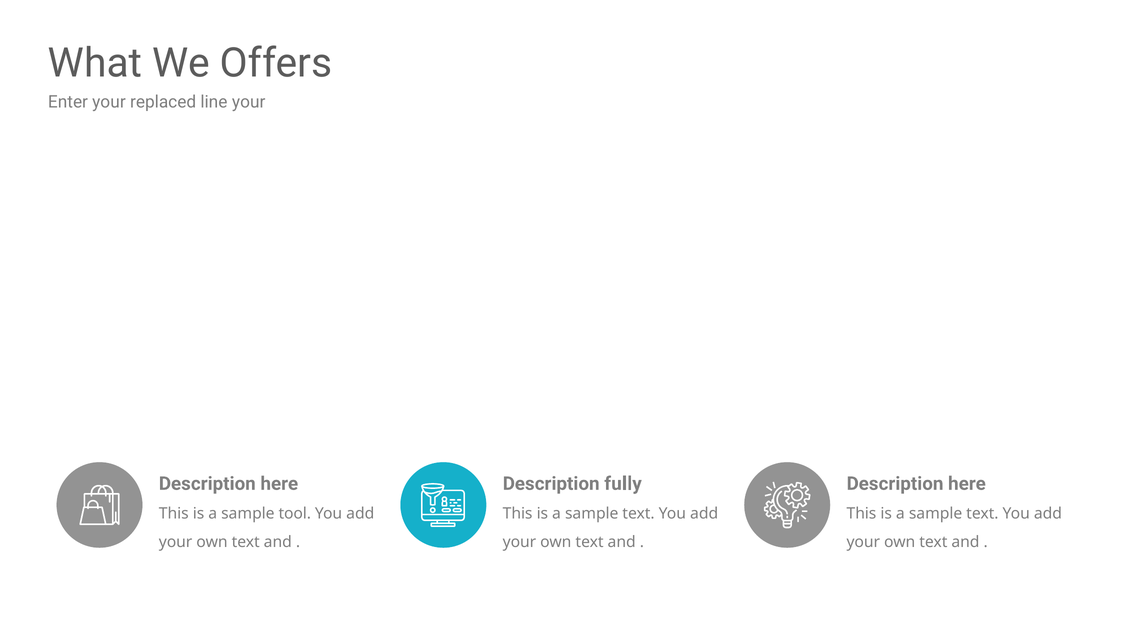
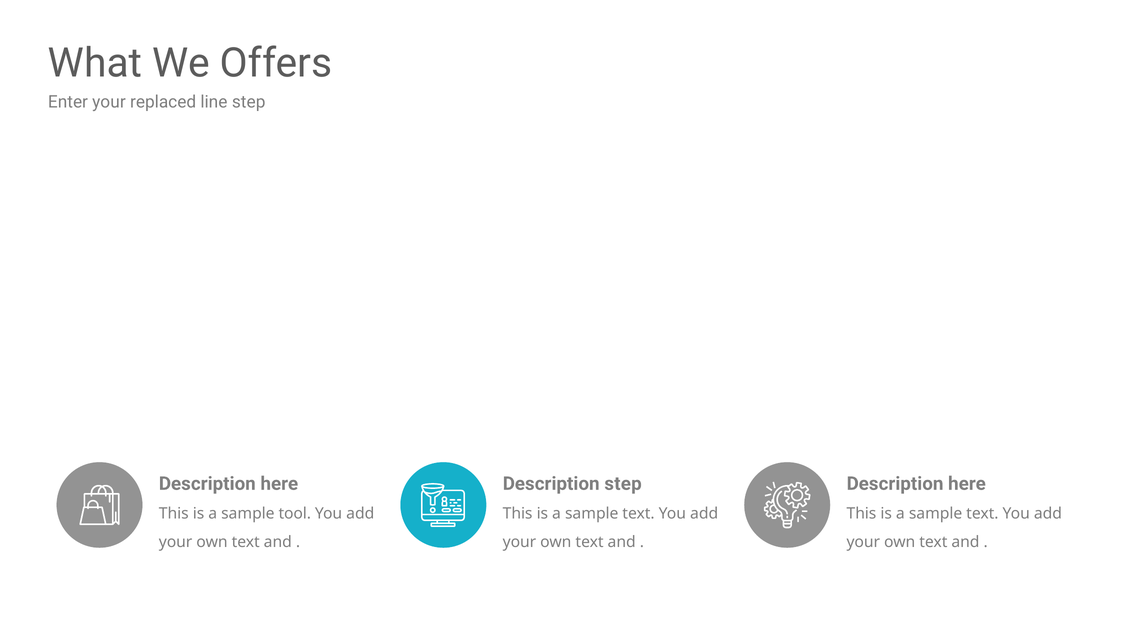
line your: your -> step
Description fully: fully -> step
